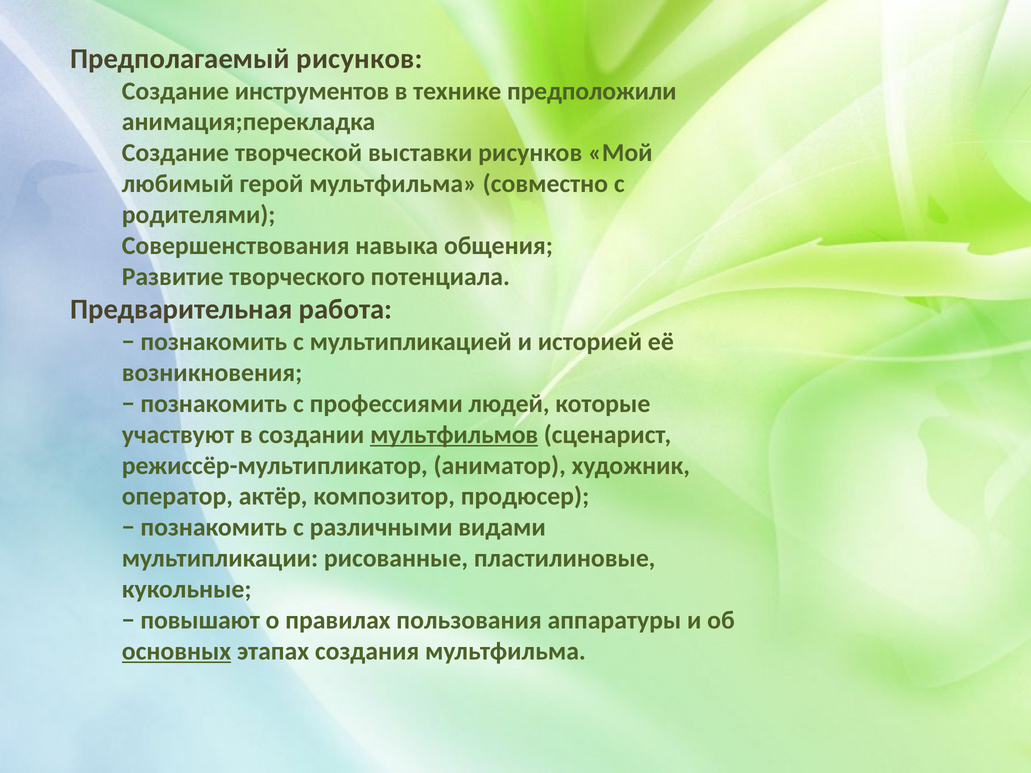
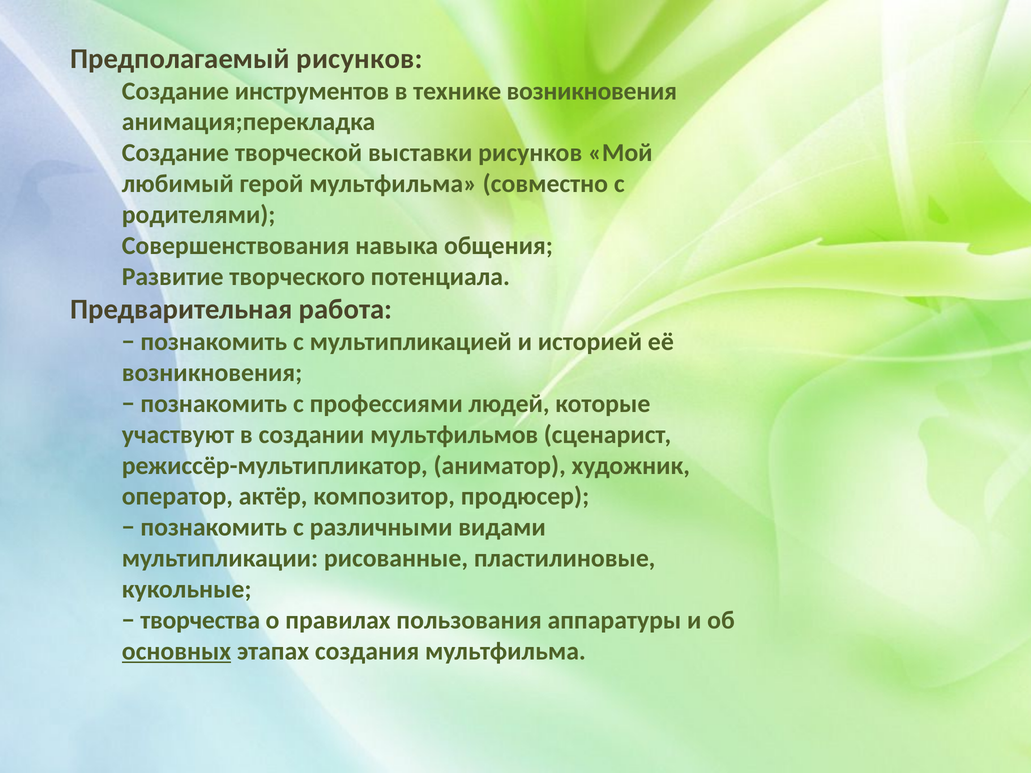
технике предположили: предположили -> возникновения
мультфильмов underline: present -> none
повышают: повышают -> творчества
